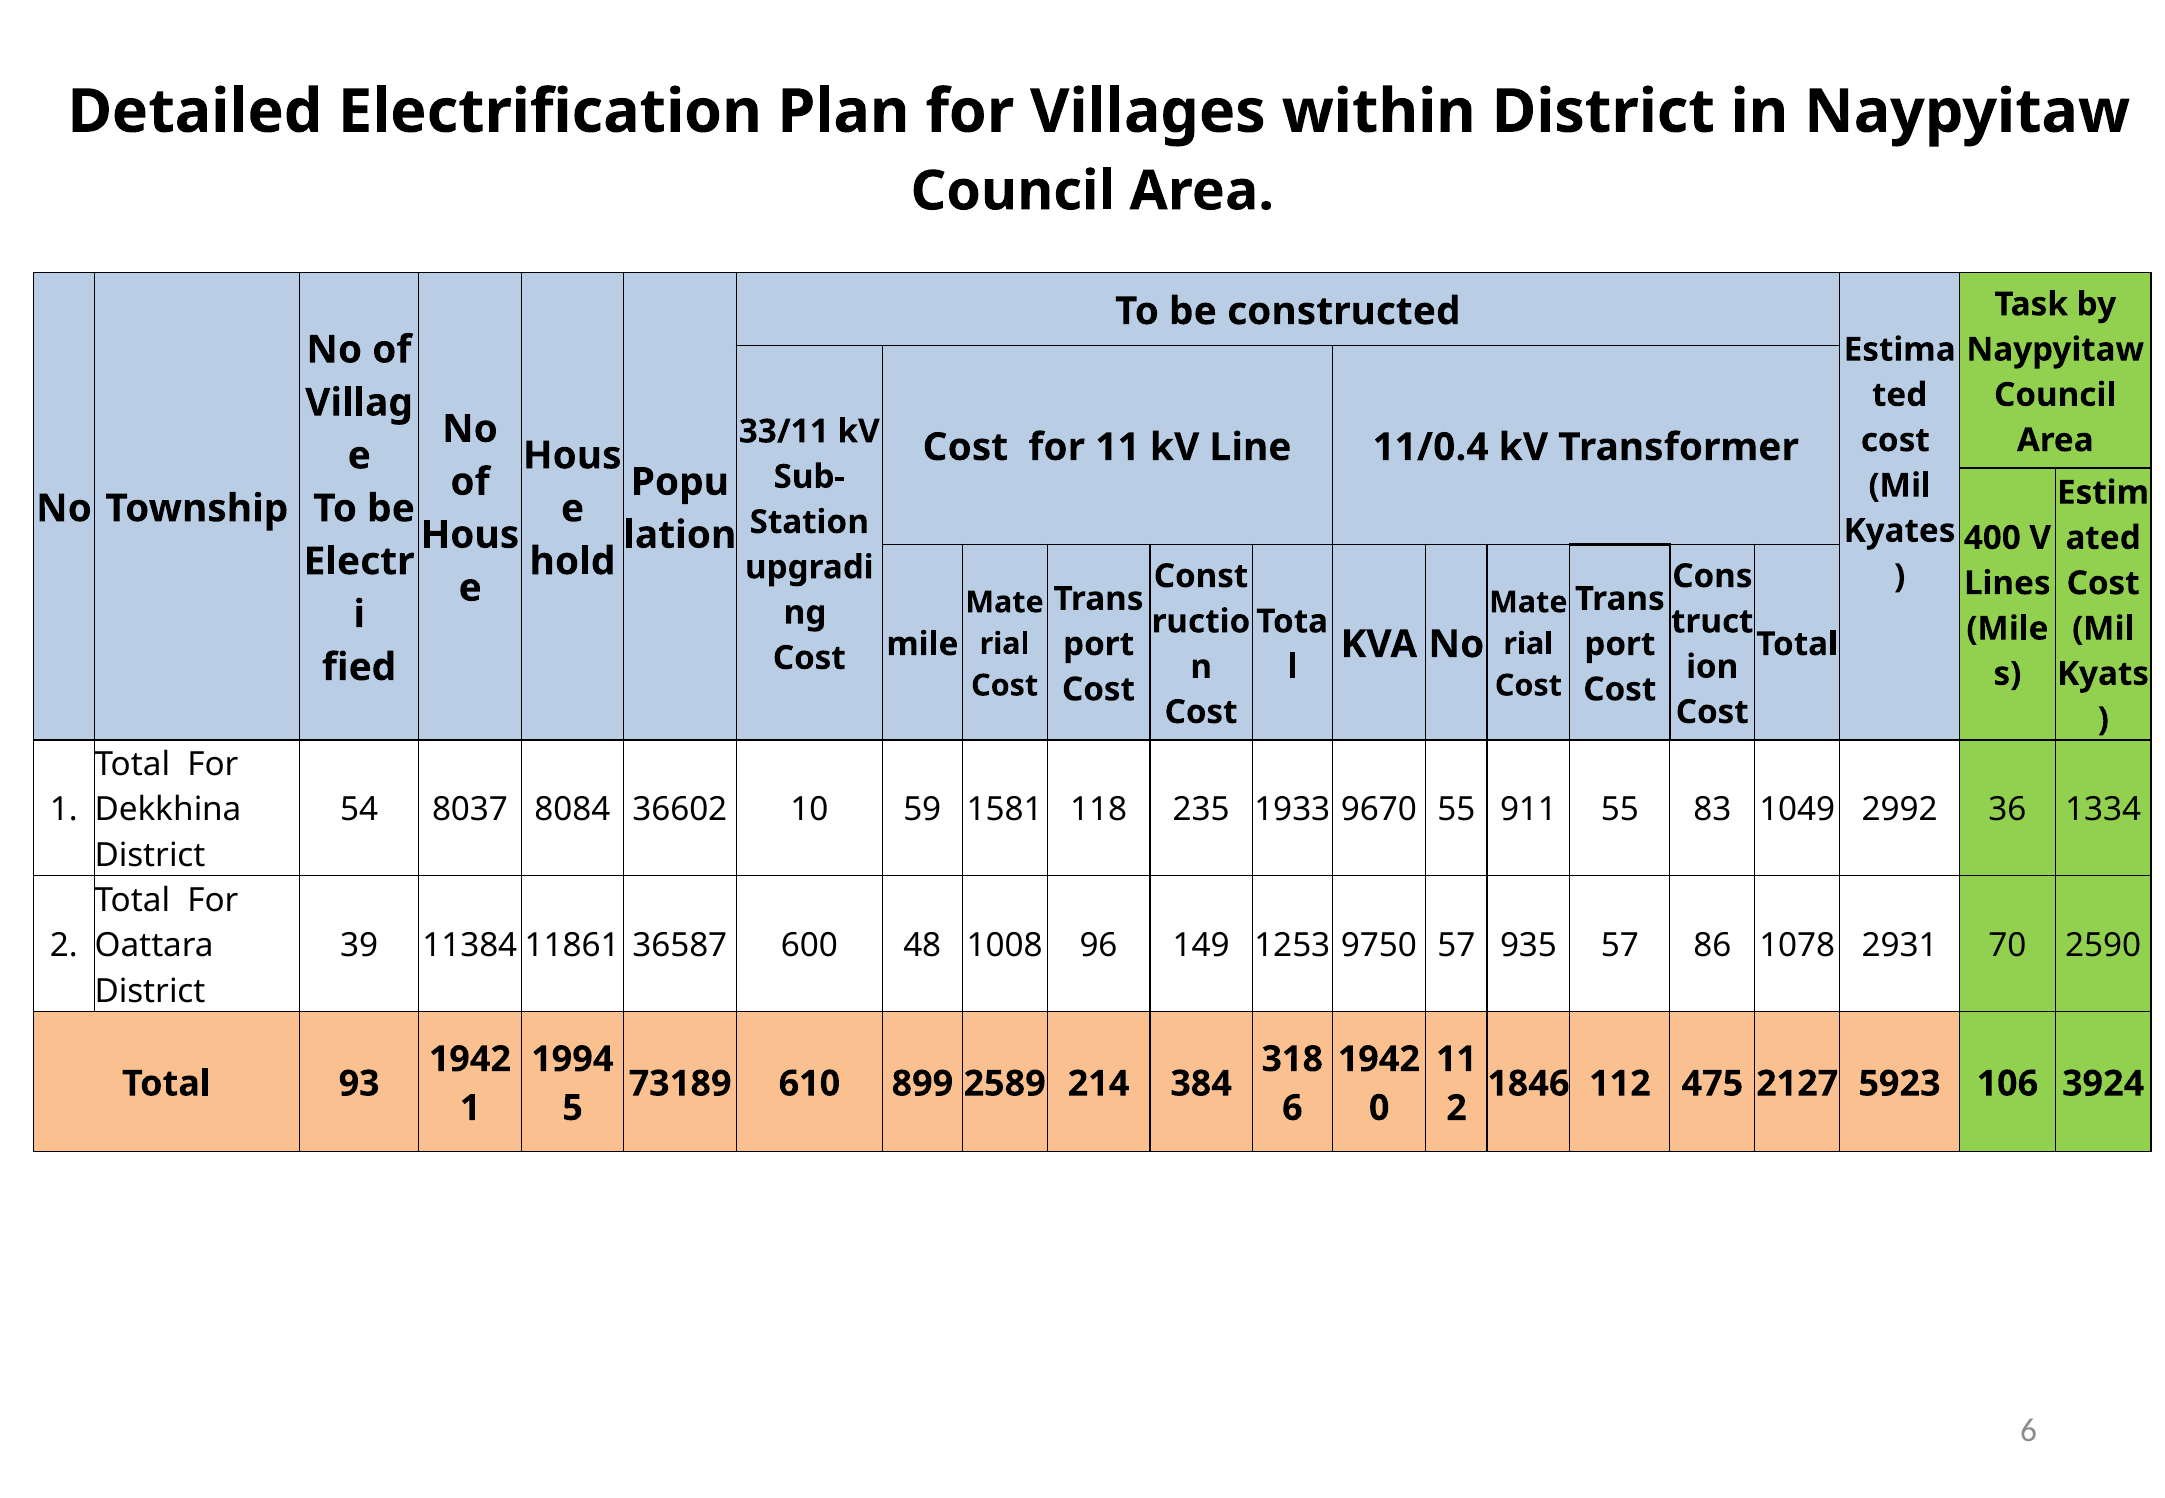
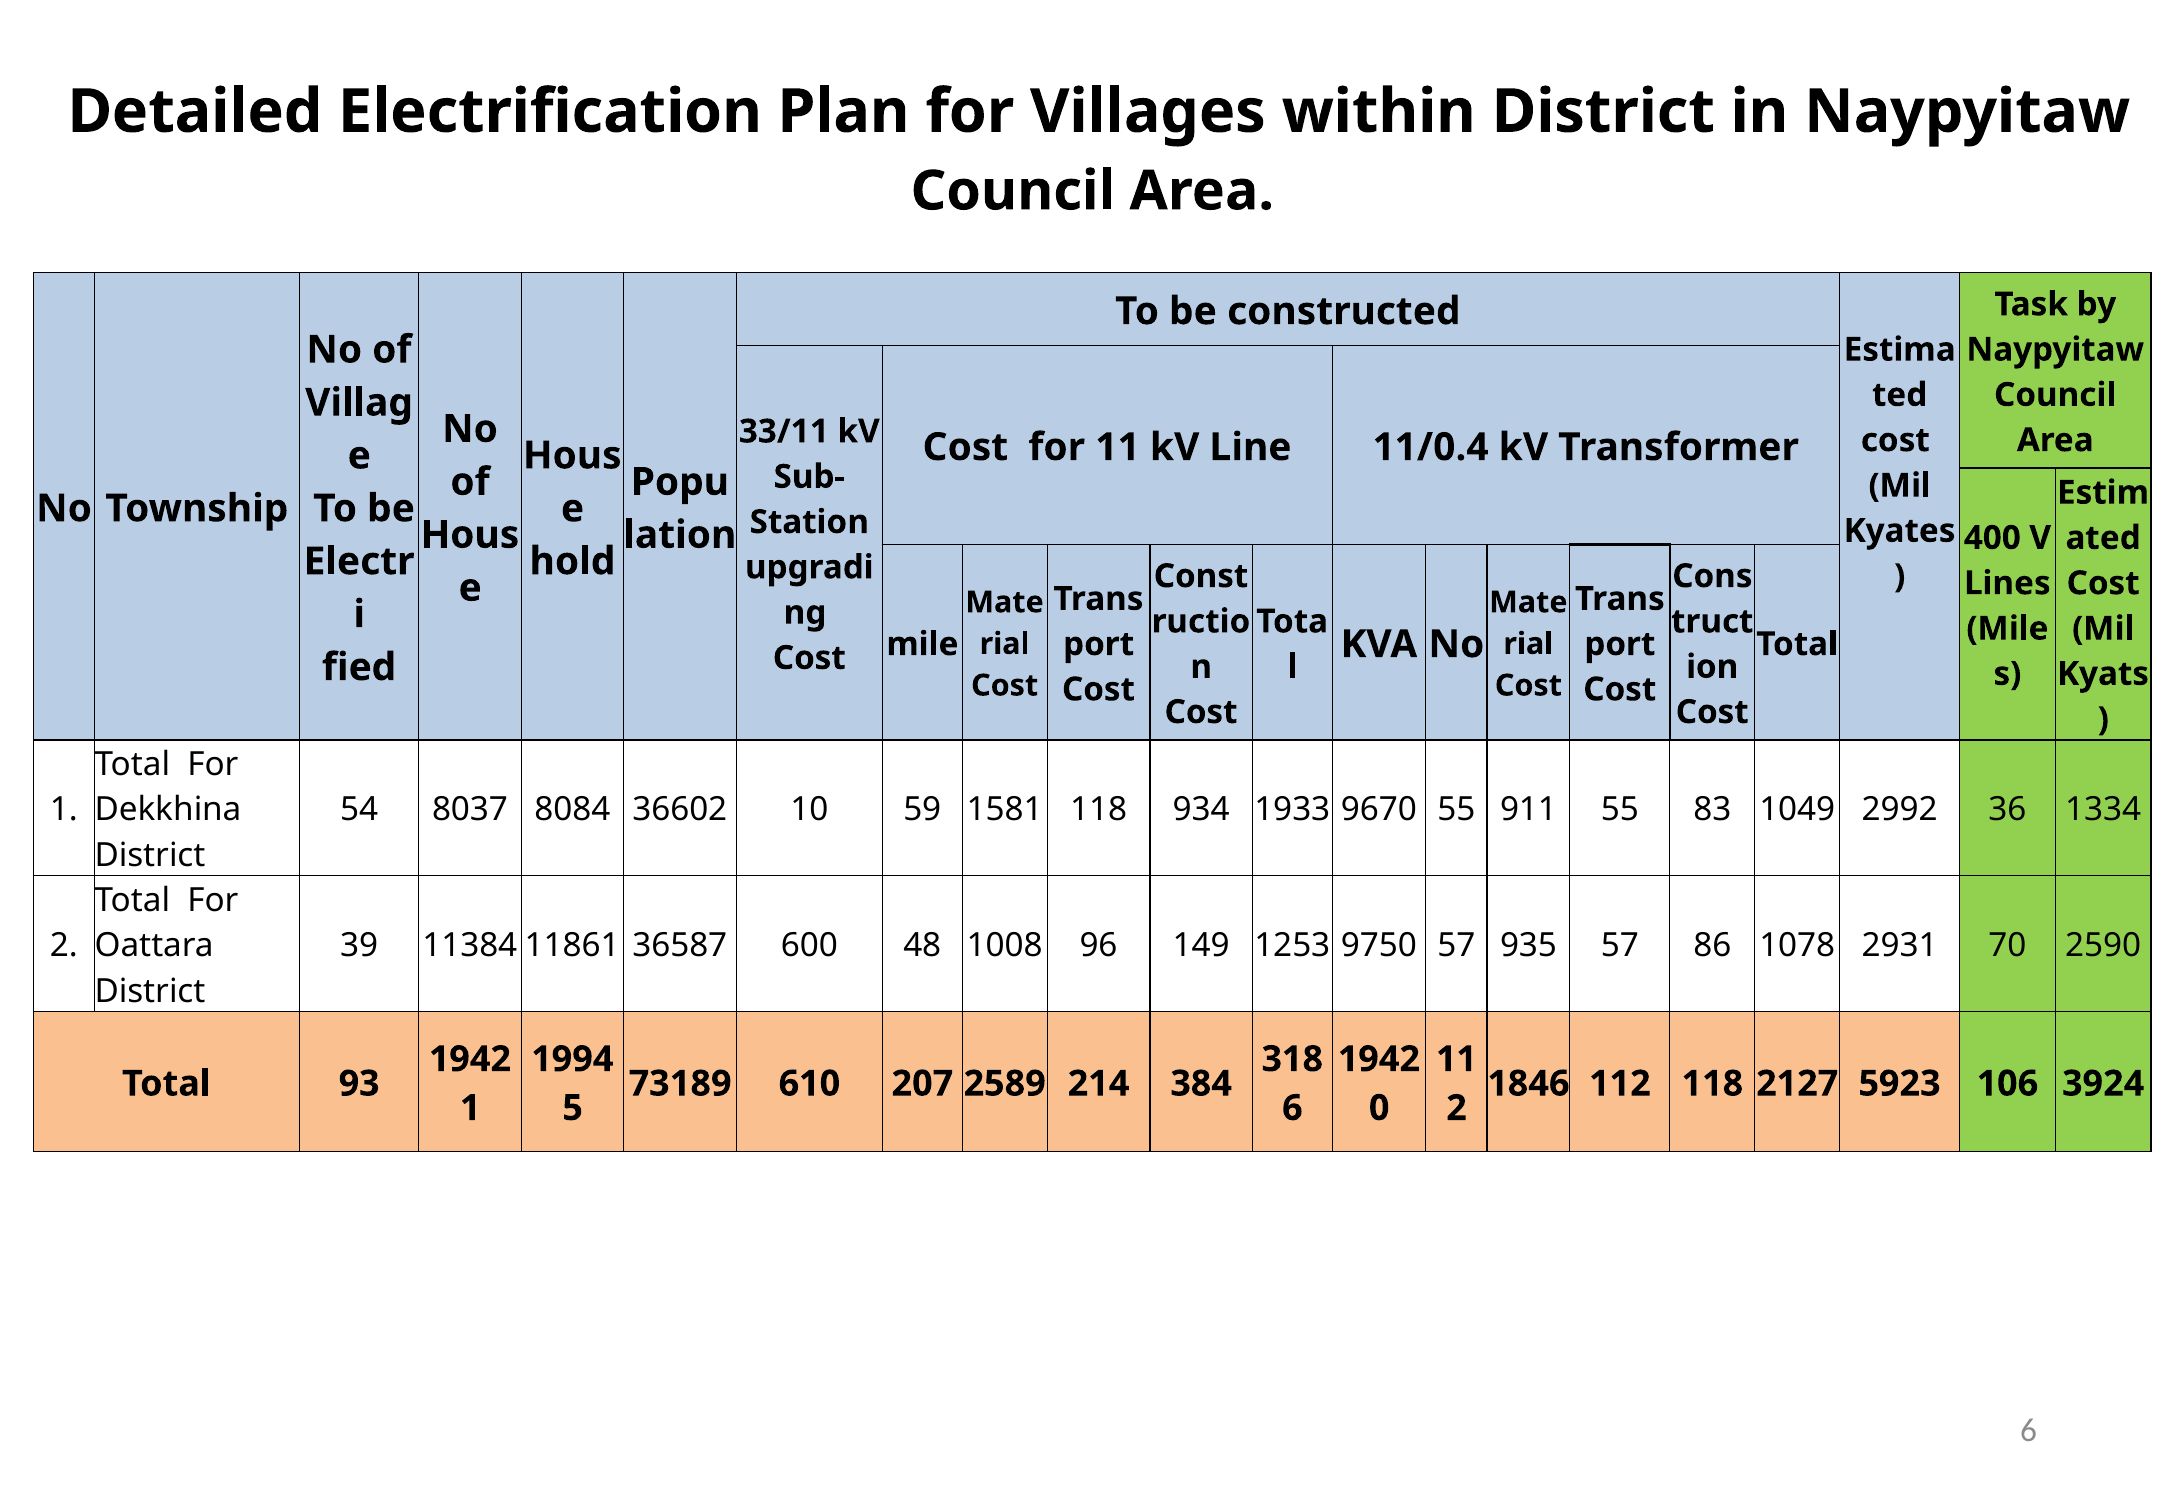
235: 235 -> 934
899: 899 -> 207
112 475: 475 -> 118
